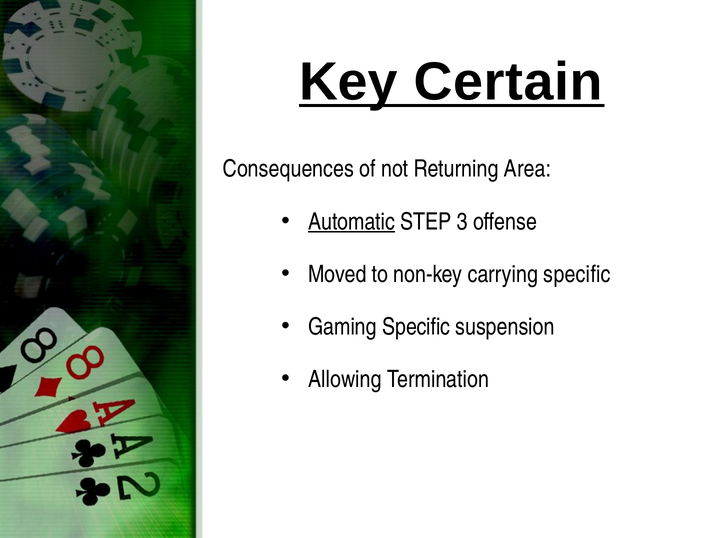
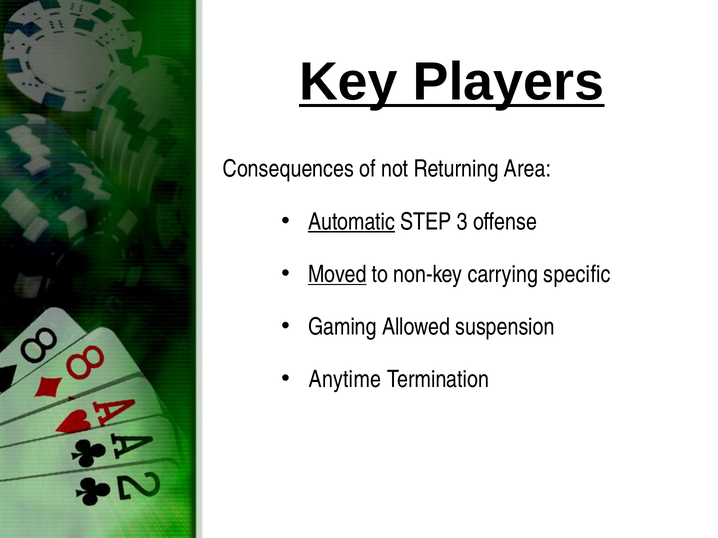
Certain: Certain -> Players
Moved underline: none -> present
Gaming Specific: Specific -> Allowed
Allowing: Allowing -> Anytime
